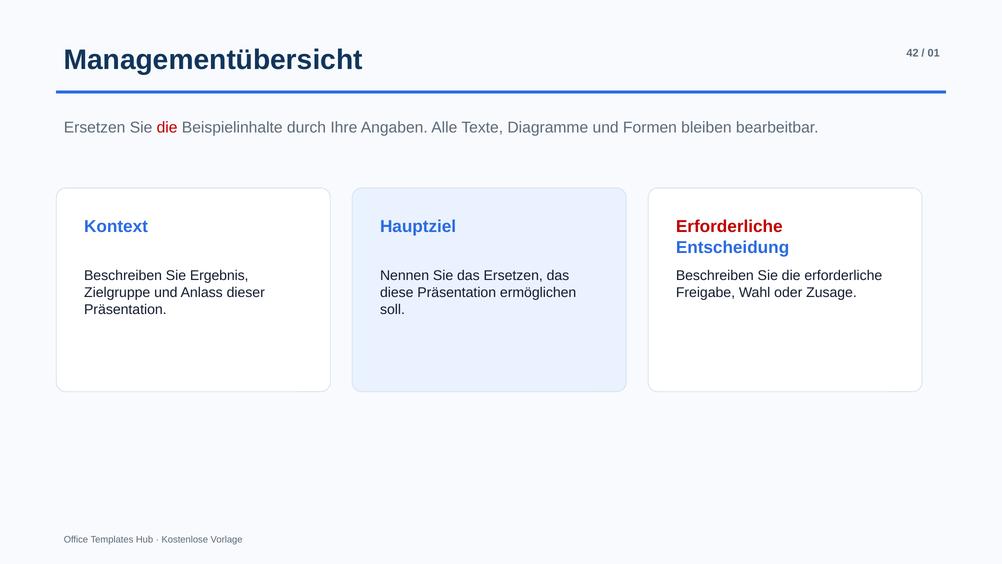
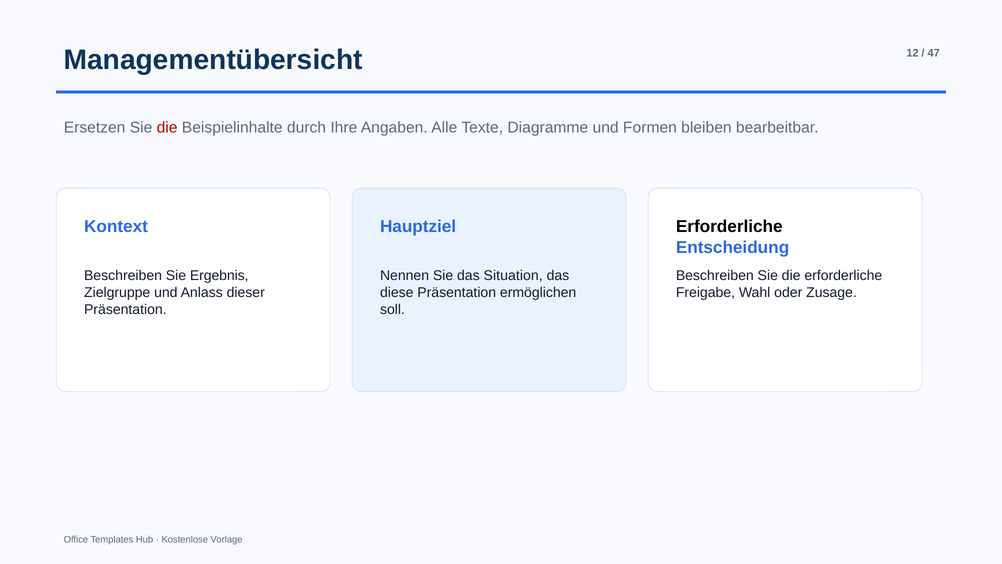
42: 42 -> 12
01: 01 -> 47
Erforderliche at (729, 227) colour: red -> black
das Ersetzen: Ersetzen -> Situation
